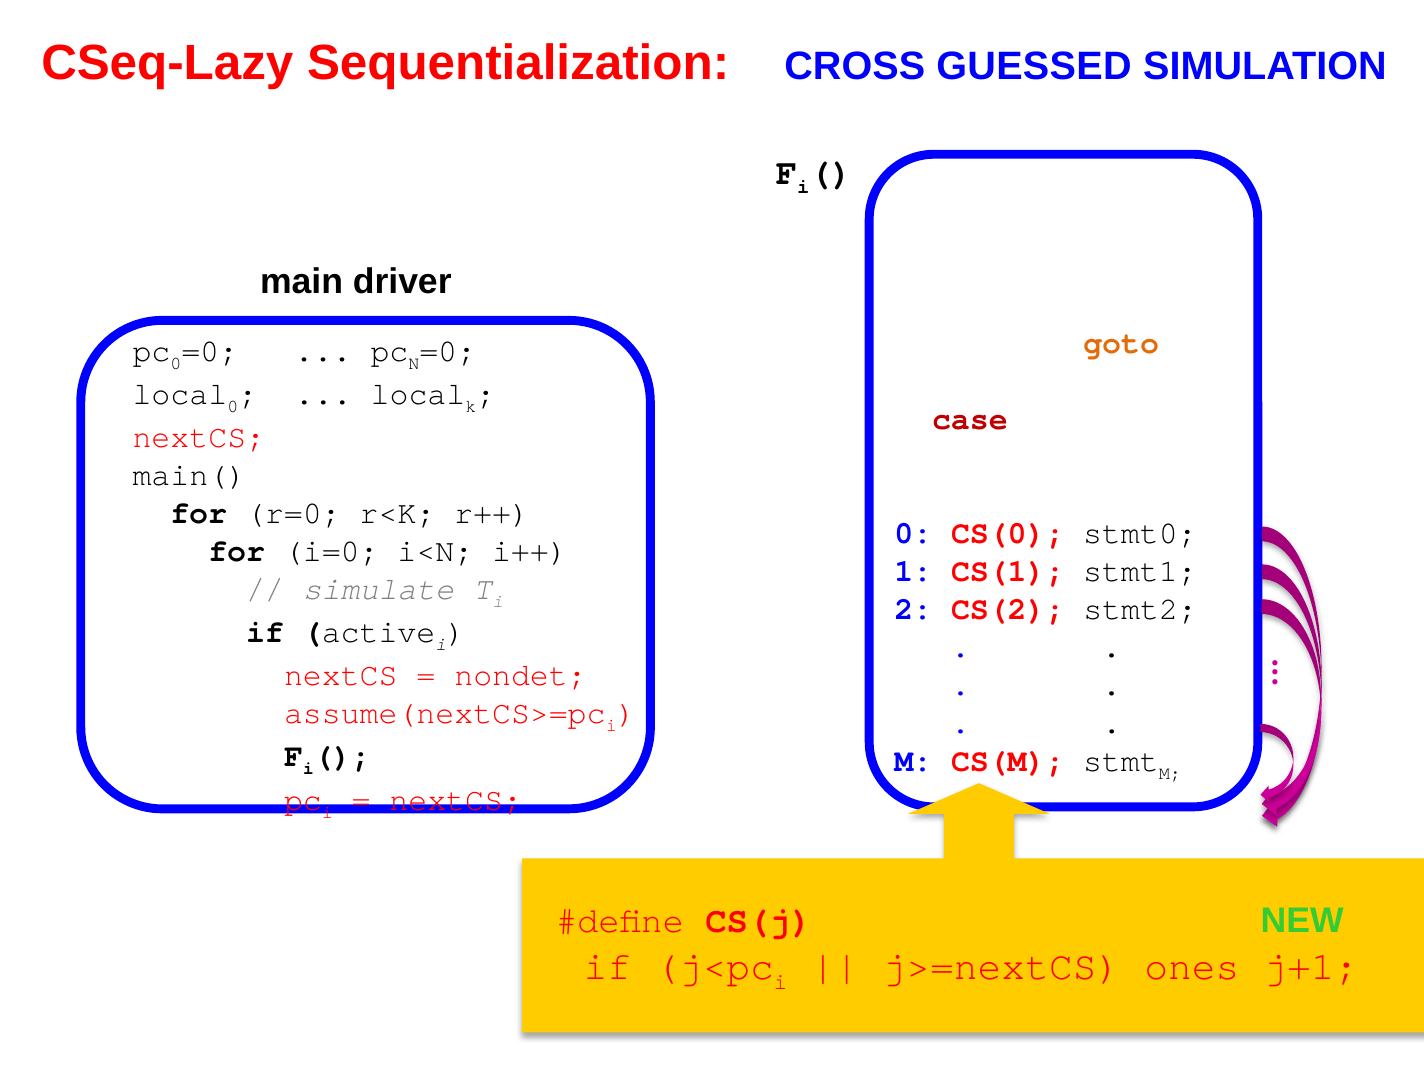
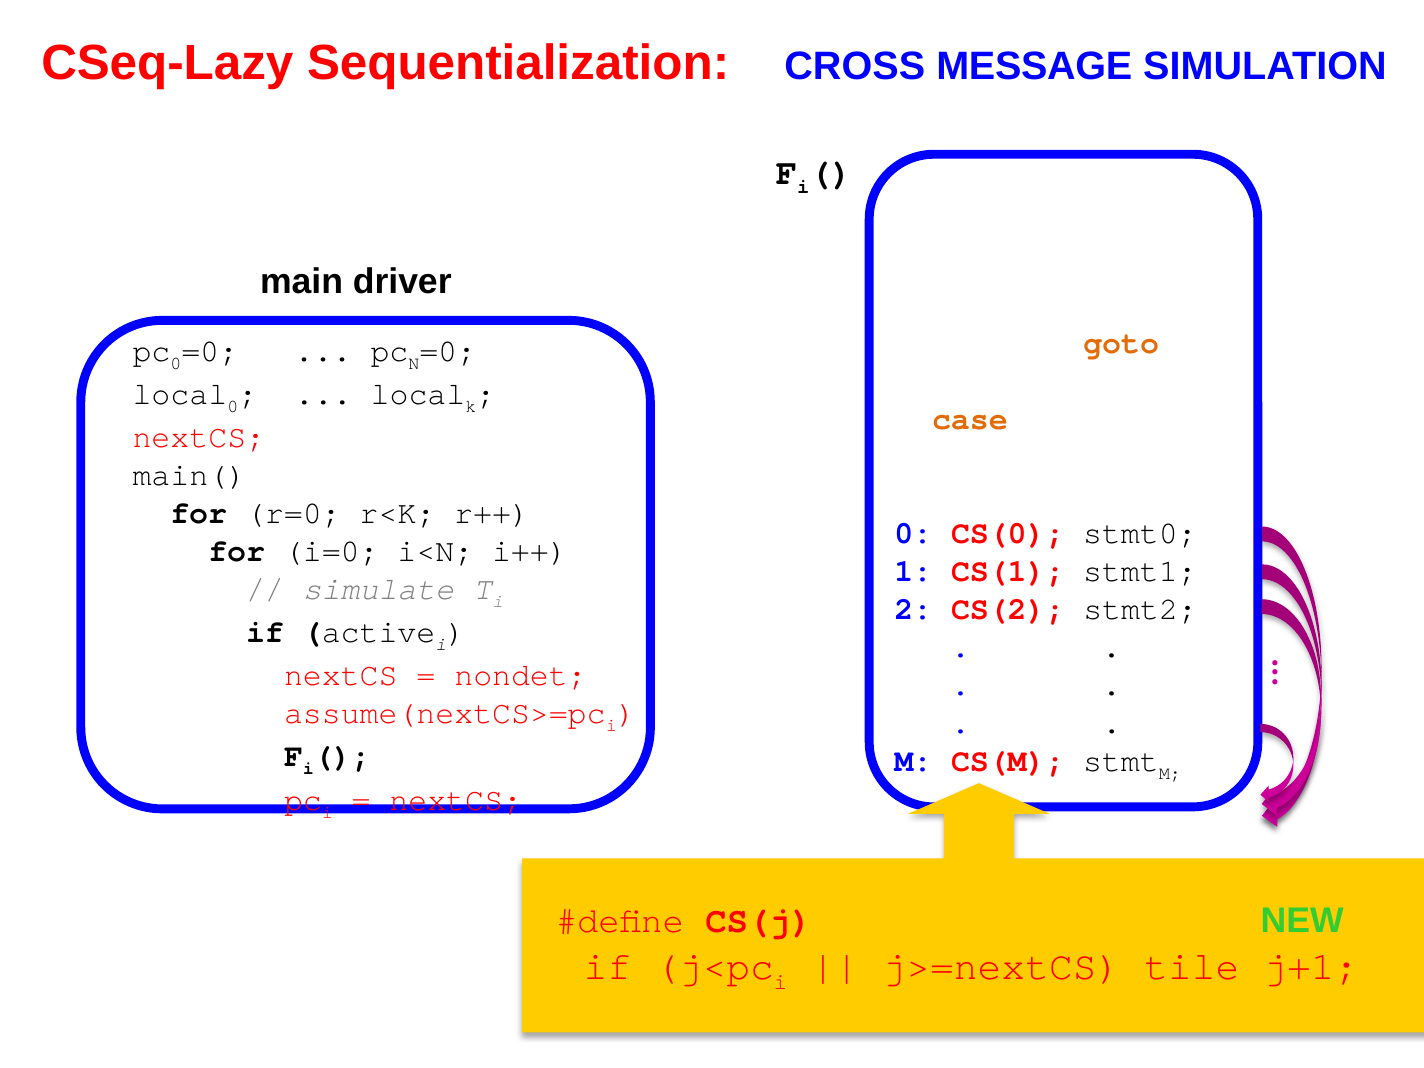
GUESSED: GUESSED -> MESSAGE
case at (970, 419) colour: red -> orange
ones: ones -> tile
